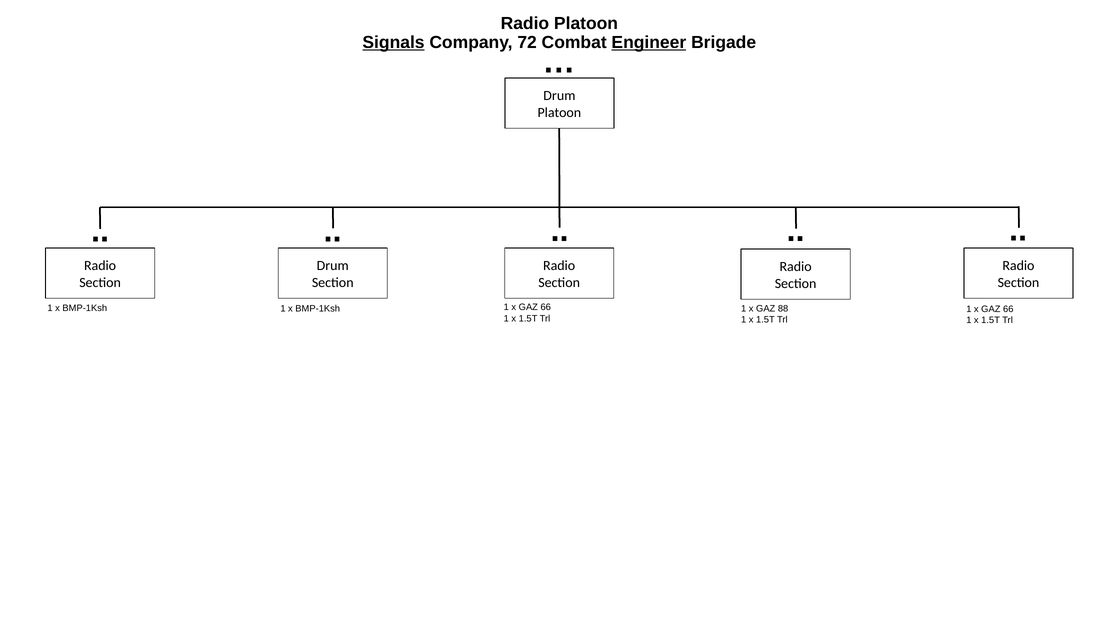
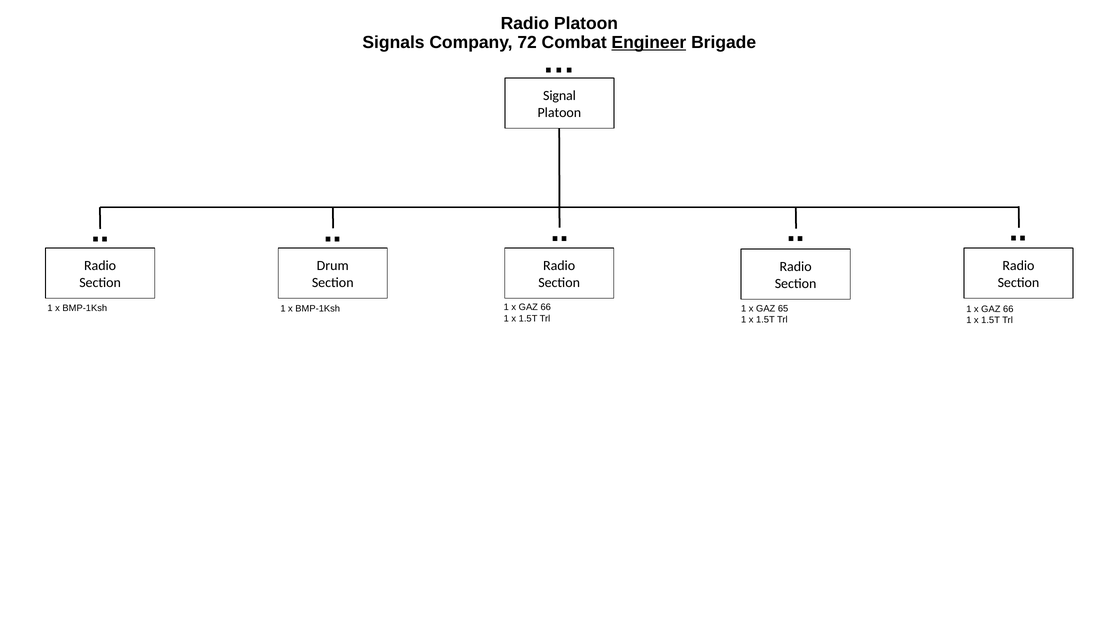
Signals underline: present -> none
Drum at (559, 96): Drum -> Signal
88: 88 -> 65
